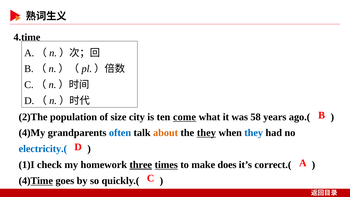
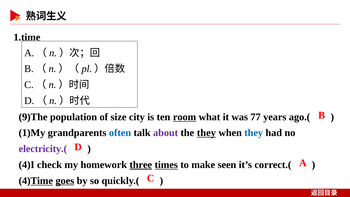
4.time: 4.time -> 1.time
2)The: 2)The -> 9)The
come: come -> room
58: 58 -> 77
4)My: 4)My -> 1)My
about colour: orange -> purple
electricity.( colour: blue -> purple
1)I: 1)I -> 4)I
does: does -> seen
goes underline: none -> present
